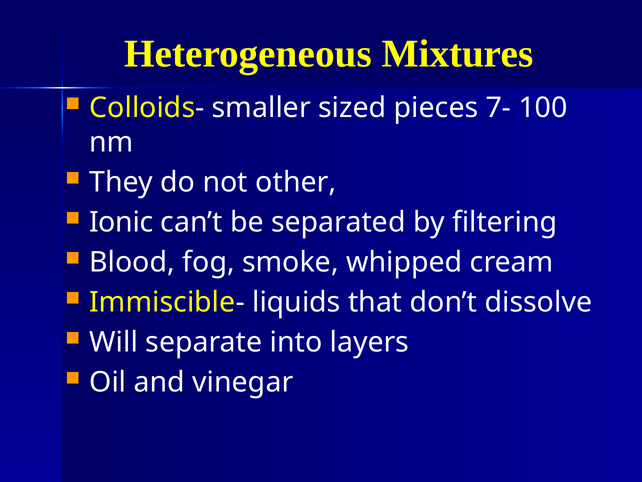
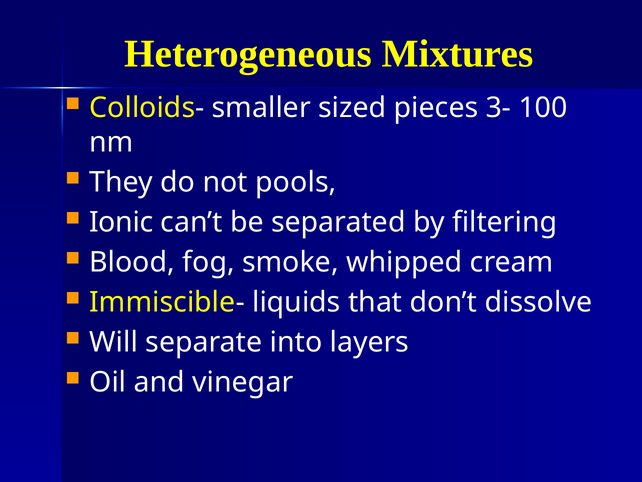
7-: 7- -> 3-
other: other -> pools
